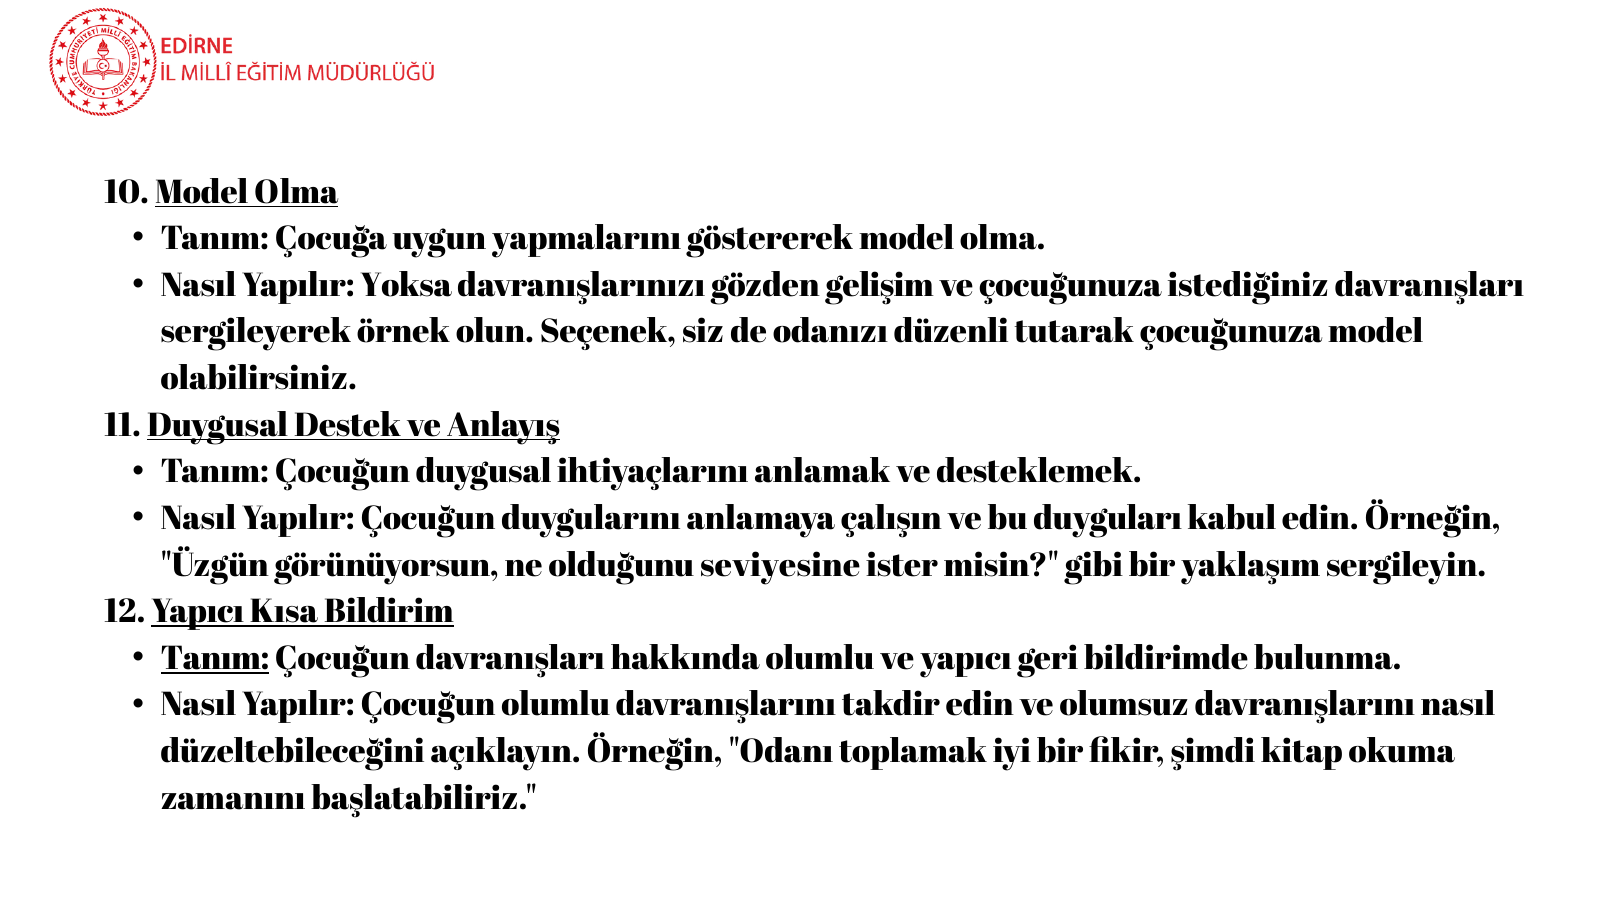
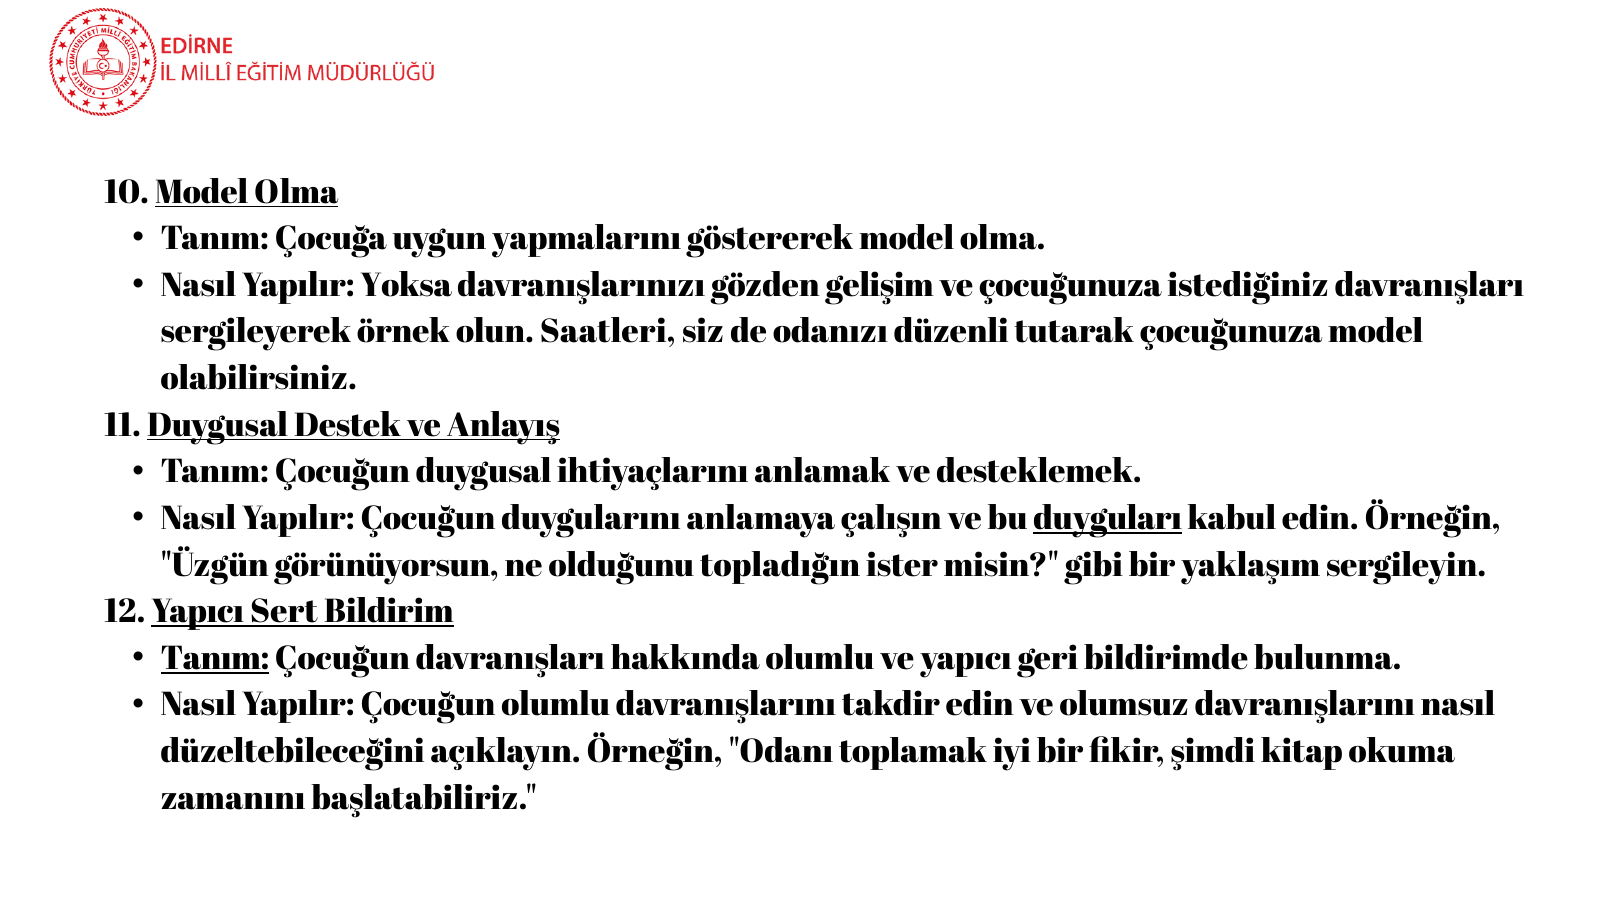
Seçenek: Seçenek -> Saatleri
duyguları underline: none -> present
seviyesine: seviyesine -> topladığın
Kısa: Kısa -> Sert
